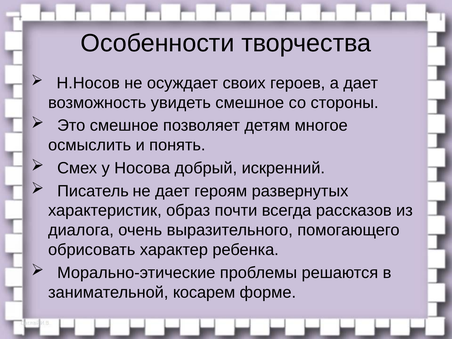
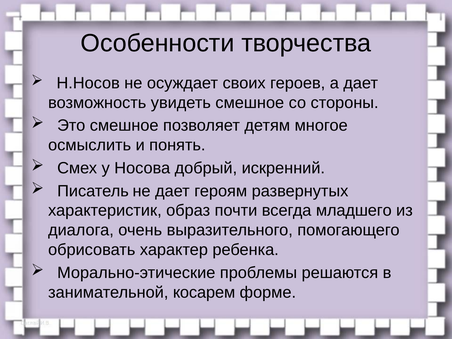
рассказов: рассказов -> младшего
